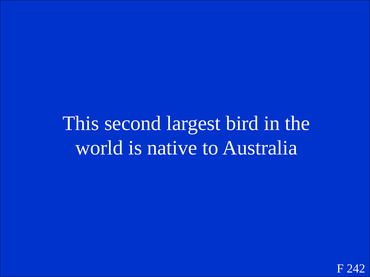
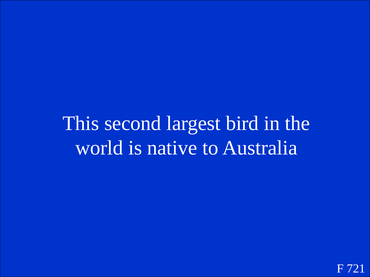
242: 242 -> 721
